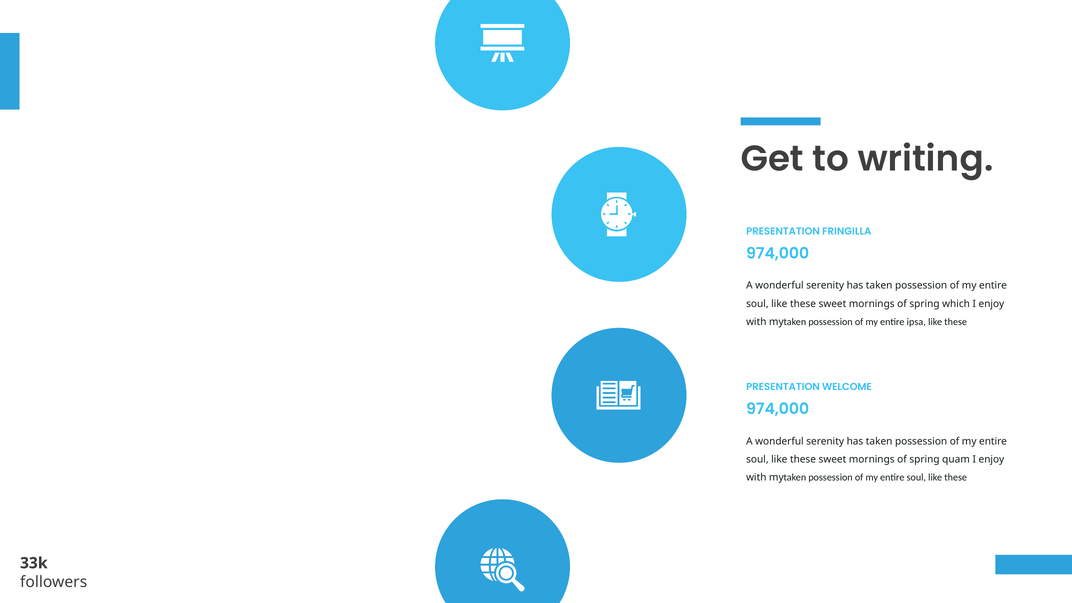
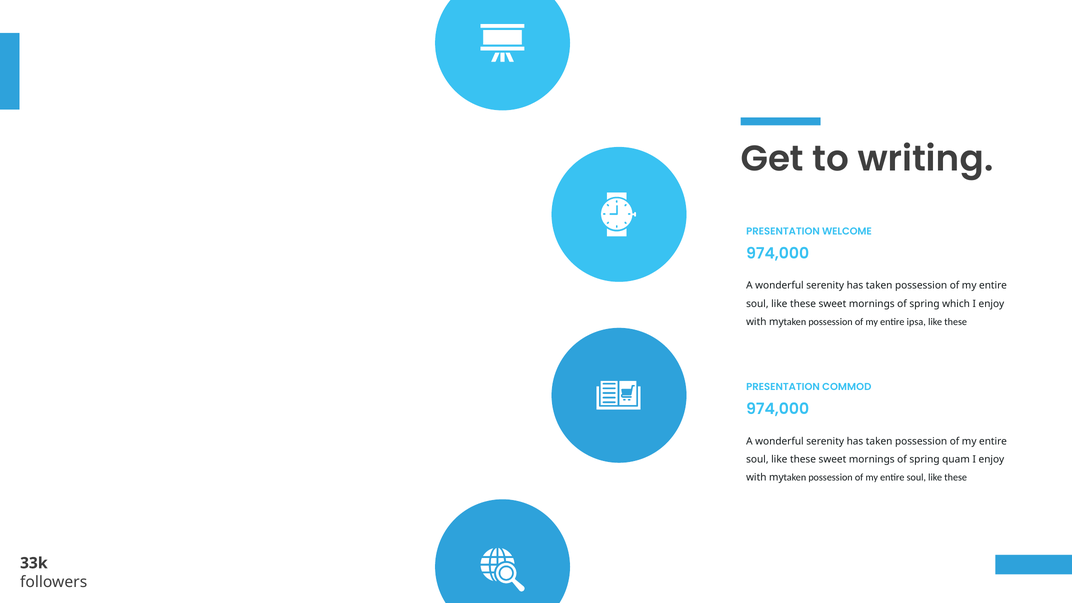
FRINGILLA: FRINGILLA -> WELCOME
WELCOME: WELCOME -> COMMOD
